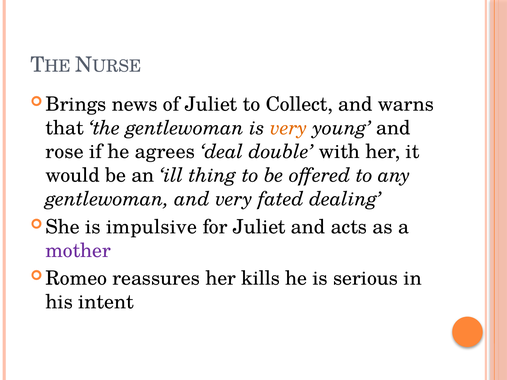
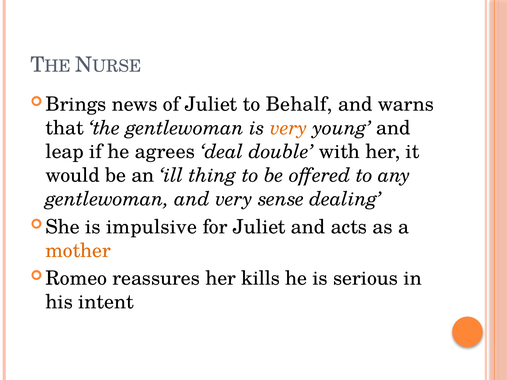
Collect: Collect -> Behalf
rose: rose -> leap
fated: fated -> sense
mother colour: purple -> orange
